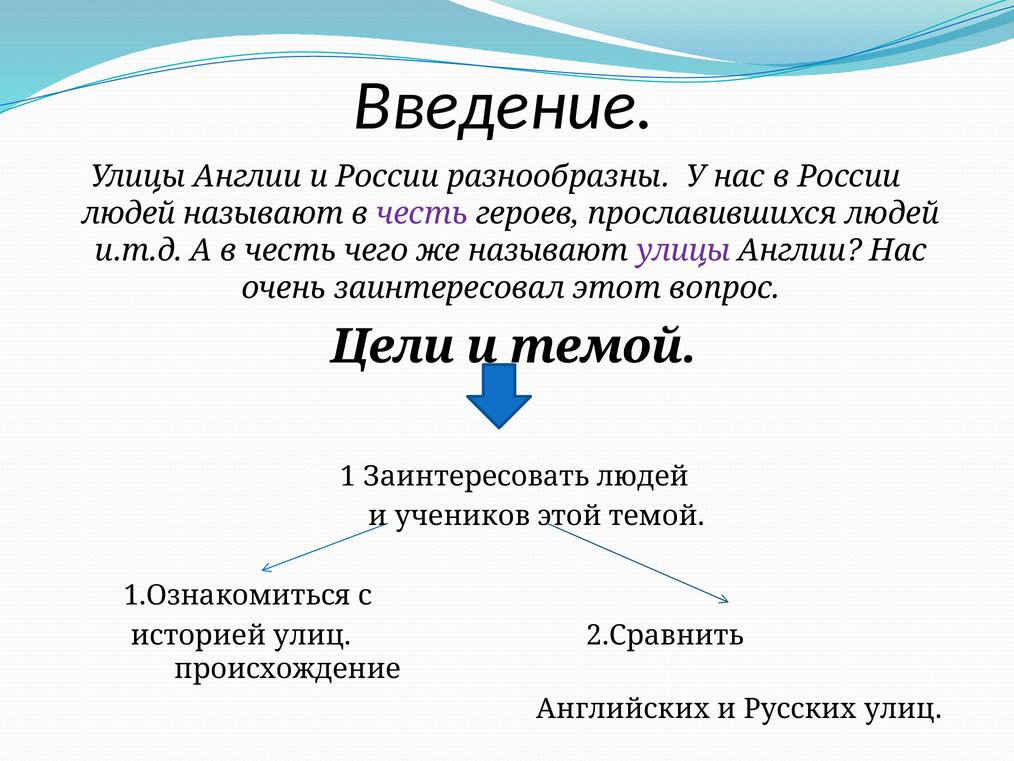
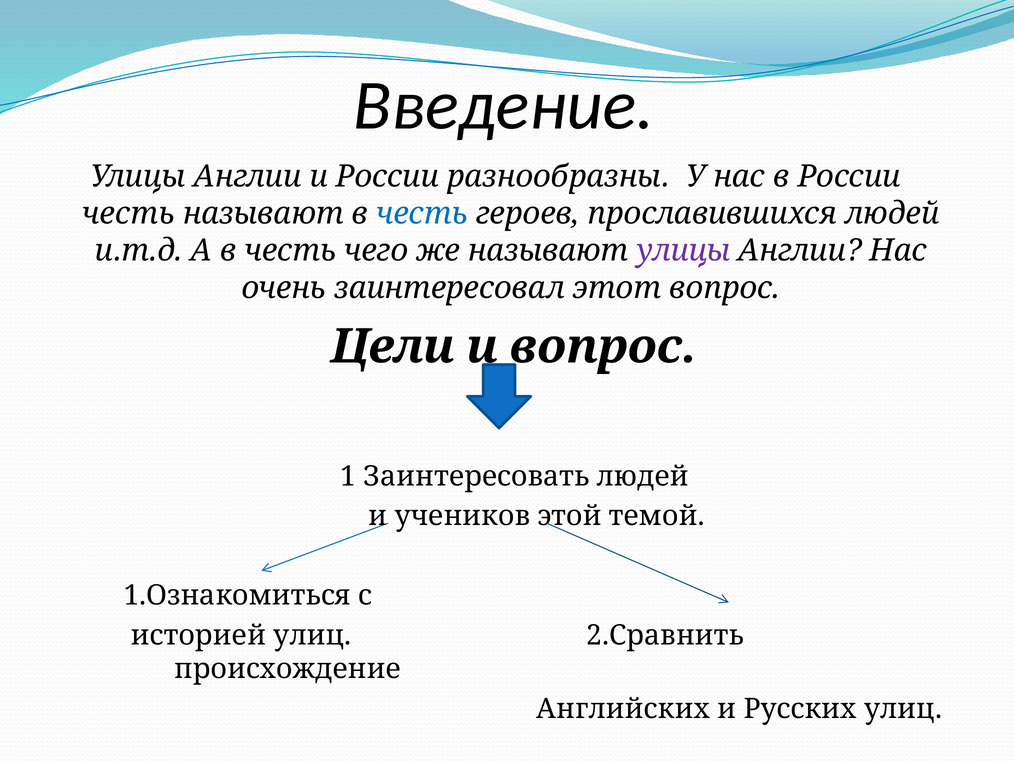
людей at (129, 213): людей -> честь
честь at (422, 213) colour: purple -> blue
темой at (603, 346): темой -> вопрос
